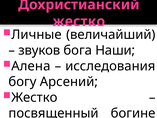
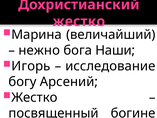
Личные: Личные -> Марина
звуков: звуков -> нежно
Алена: Алена -> Игорь
исследования: исследования -> исследование
